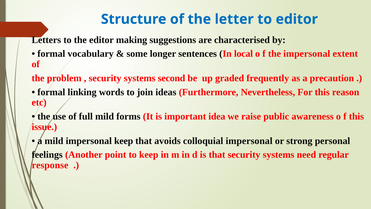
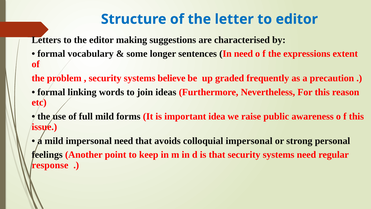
In local: local -> need
the impersonal: impersonal -> expressions
second: second -> believe
impersonal keep: keep -> need
